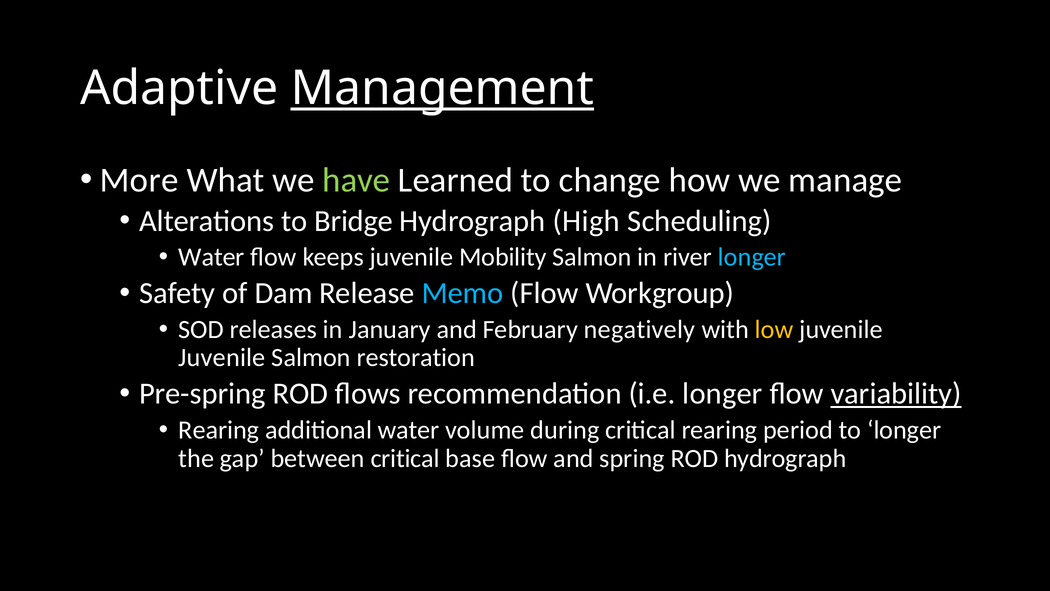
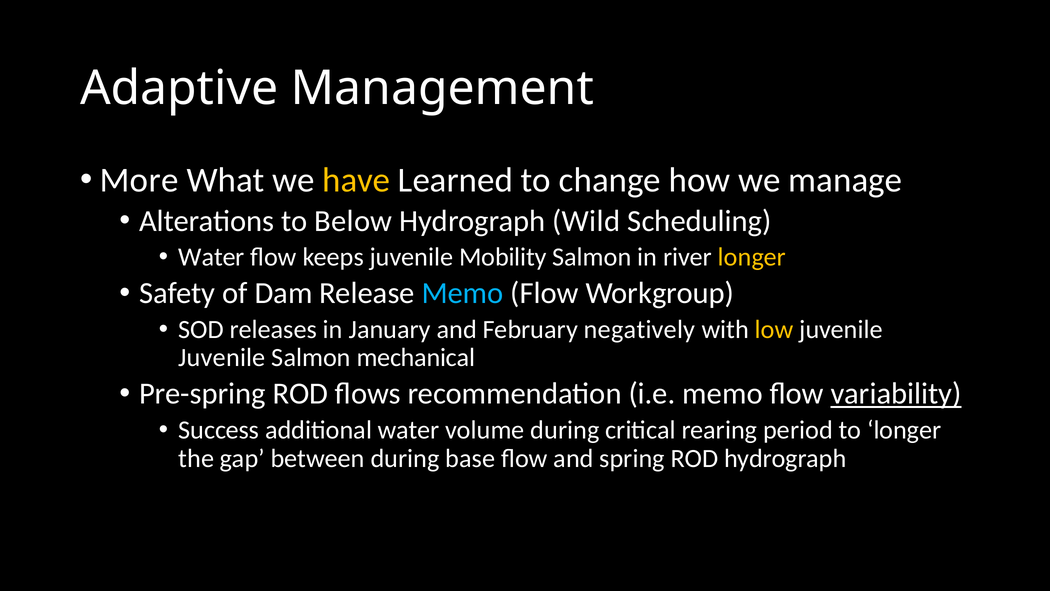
Management underline: present -> none
have colour: light green -> yellow
Bridge: Bridge -> Below
High: High -> Wild
longer at (752, 257) colour: light blue -> yellow
restoration: restoration -> mechanical
i.e longer: longer -> memo
Rearing at (219, 430): Rearing -> Success
between critical: critical -> during
